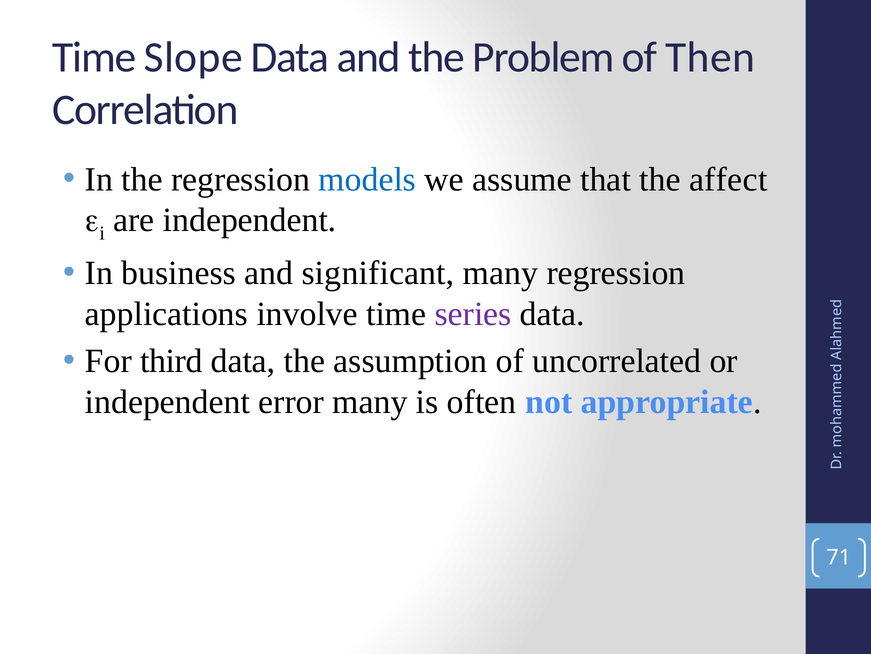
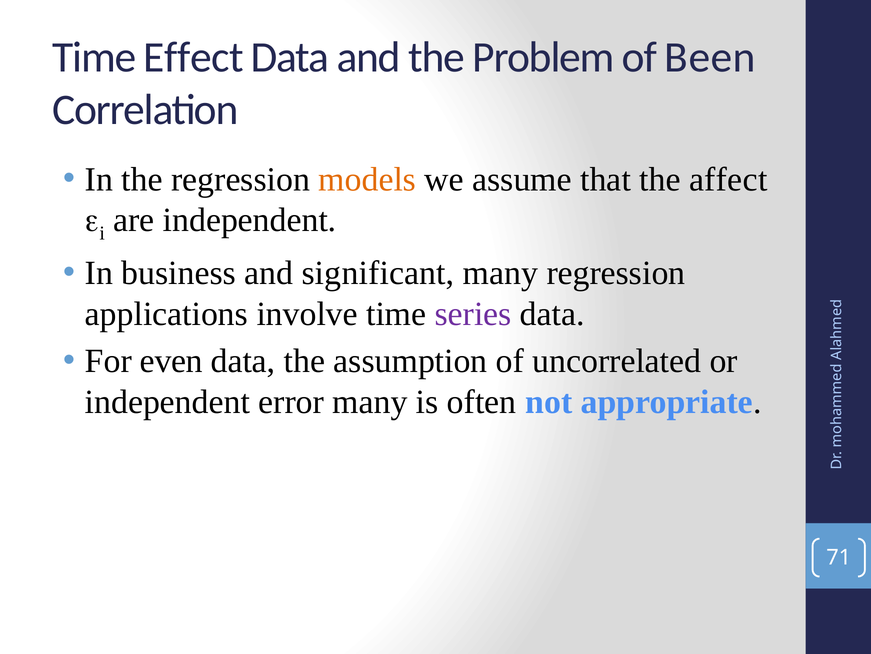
Slope: Slope -> Effect
Then: Then -> Been
models colour: blue -> orange
third: third -> even
